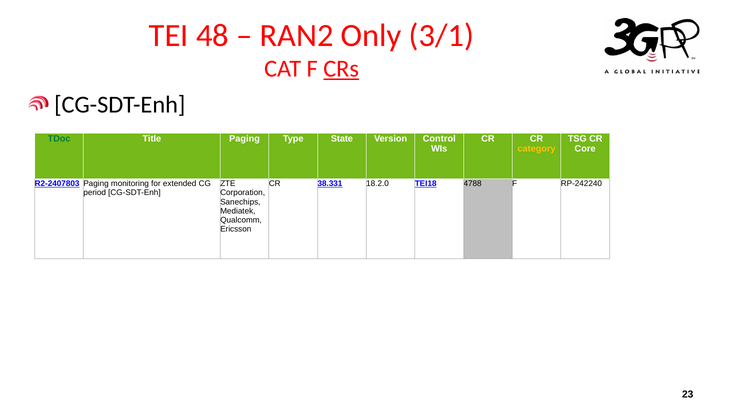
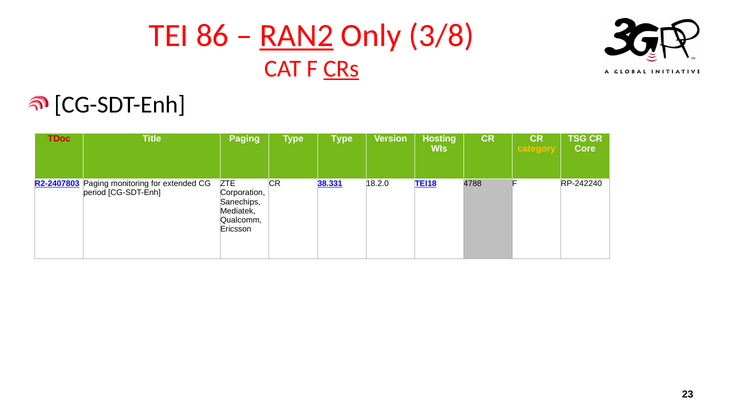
48: 48 -> 86
RAN2 underline: none -> present
3/1: 3/1 -> 3/8
TDoc colour: green -> red
Type State: State -> Type
Control: Control -> Hosting
